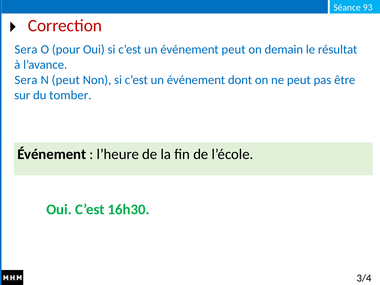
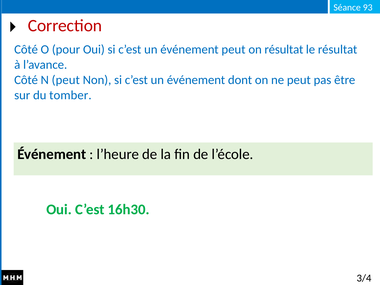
Sera at (26, 49): Sera -> Côté
on demain: demain -> résultat
Sera at (26, 80): Sera -> Côté
